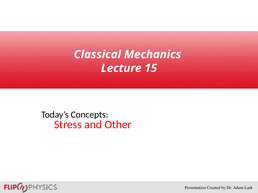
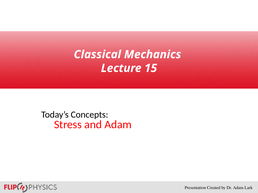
and Other: Other -> Adam
